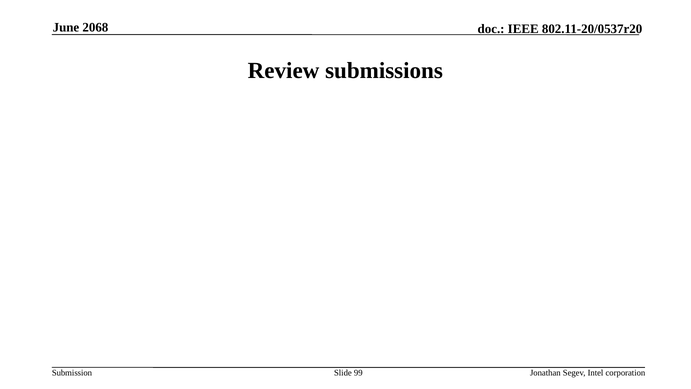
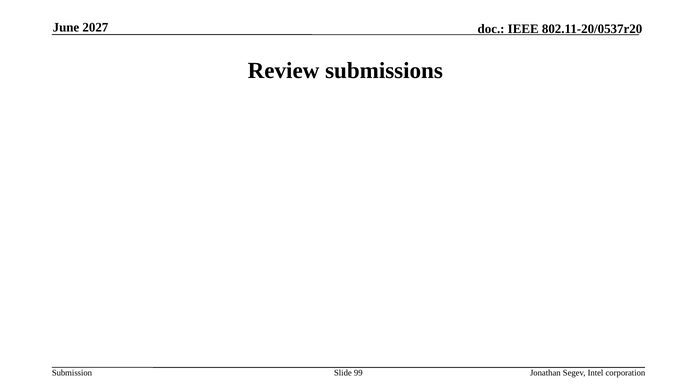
2068: 2068 -> 2027
